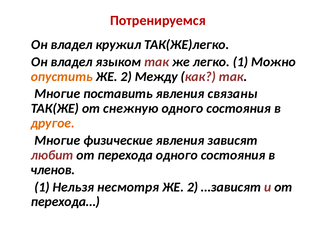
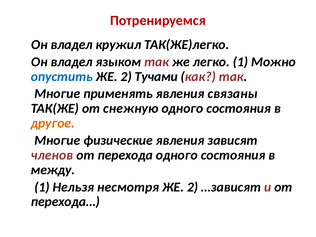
опустить colour: orange -> blue
Между: Между -> Тучами
поставить: поставить -> применять
любит: любит -> членов
членов: членов -> между
